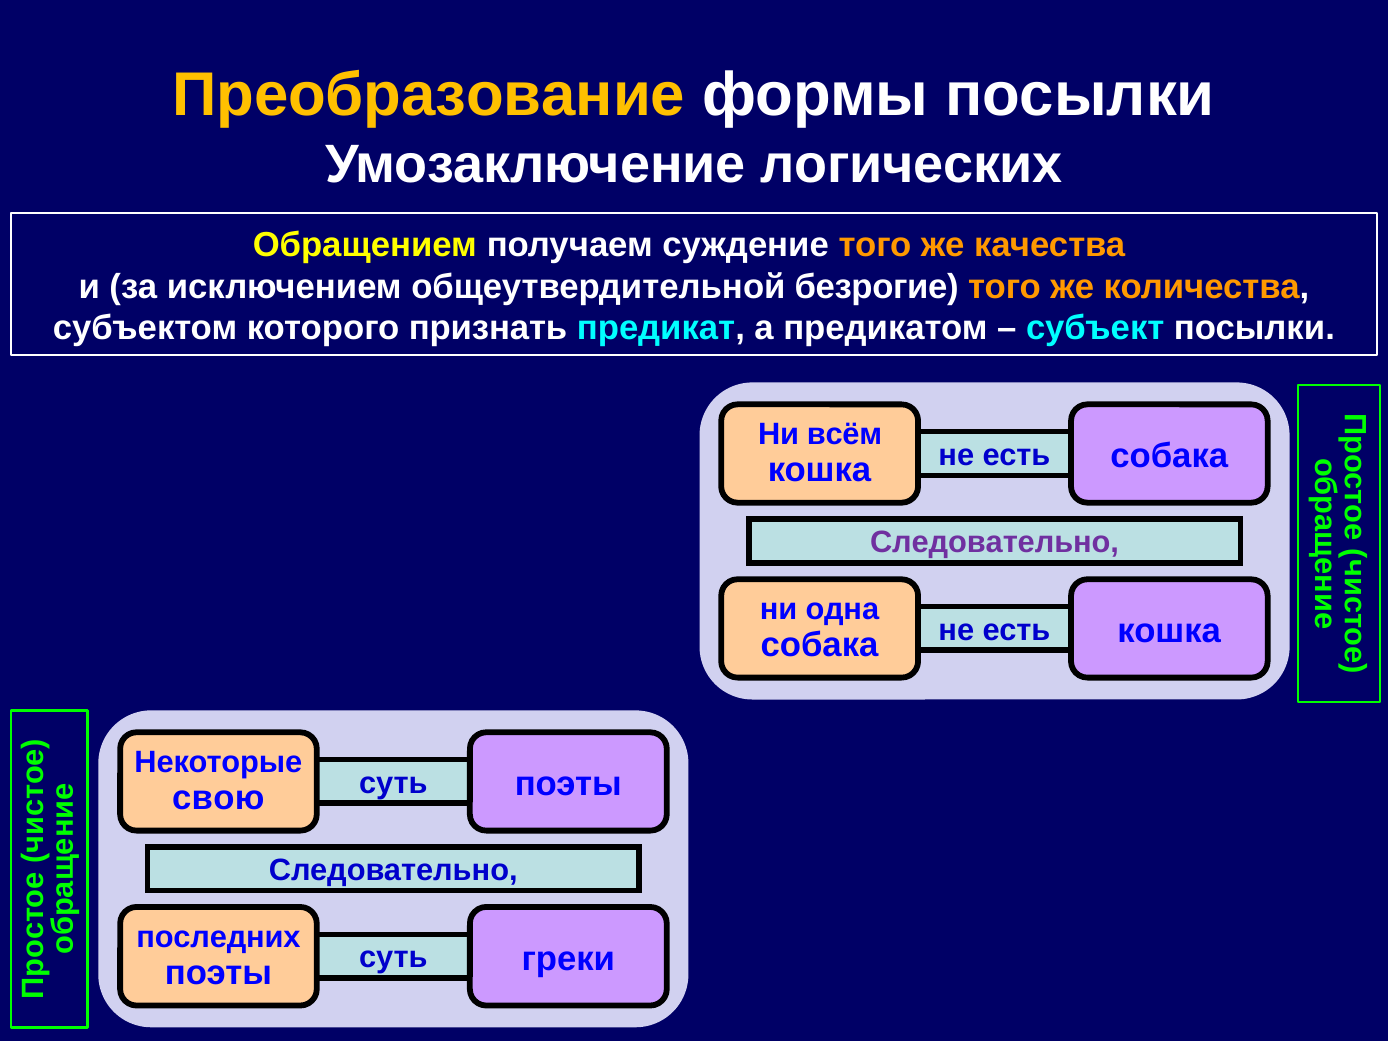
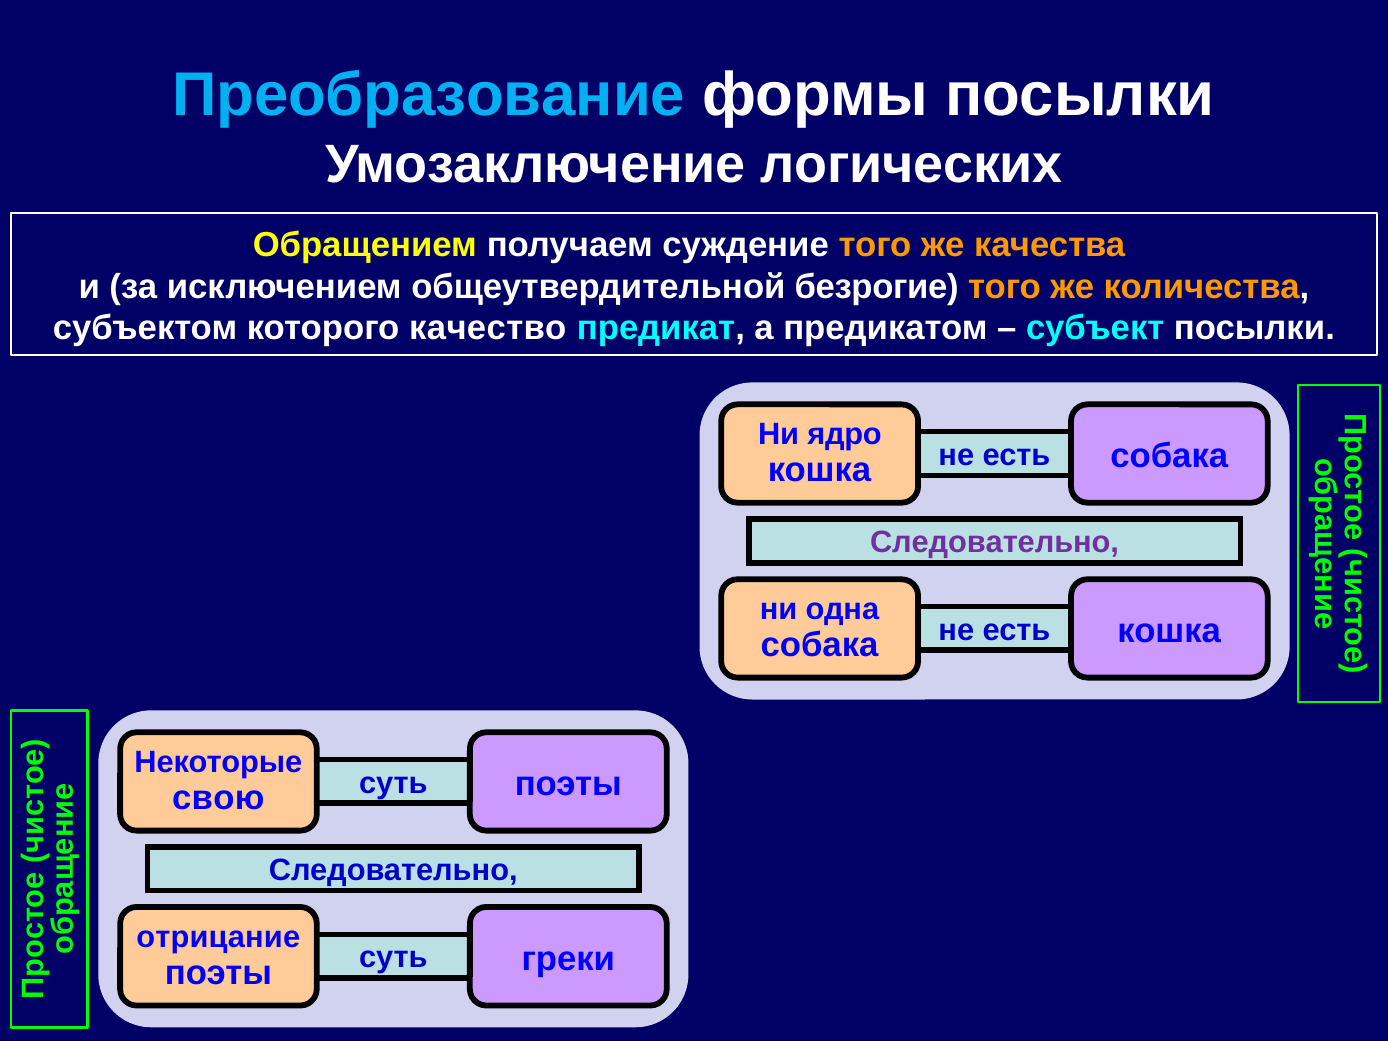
Преобразование colour: yellow -> light blue
признать: признать -> качество
всём: всём -> ядро
последних: последних -> отрицание
